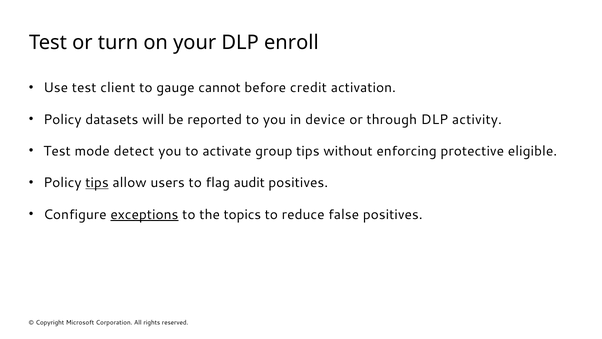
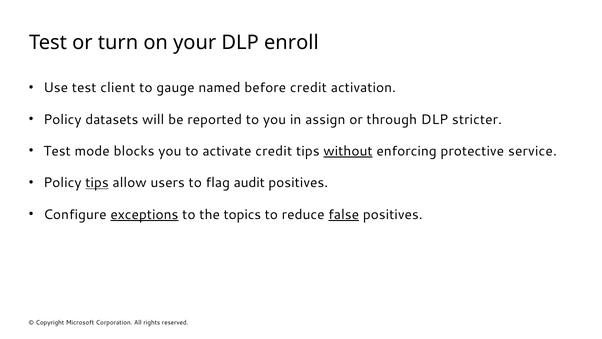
cannot: cannot -> named
device: device -> assign
activity: activity -> stricter
detect: detect -> blocks
activate group: group -> credit
without underline: none -> present
eligible: eligible -> service
false underline: none -> present
